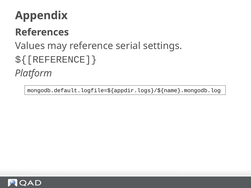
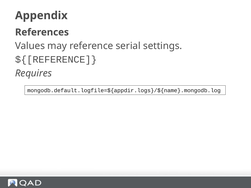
Platform: Platform -> Requires
